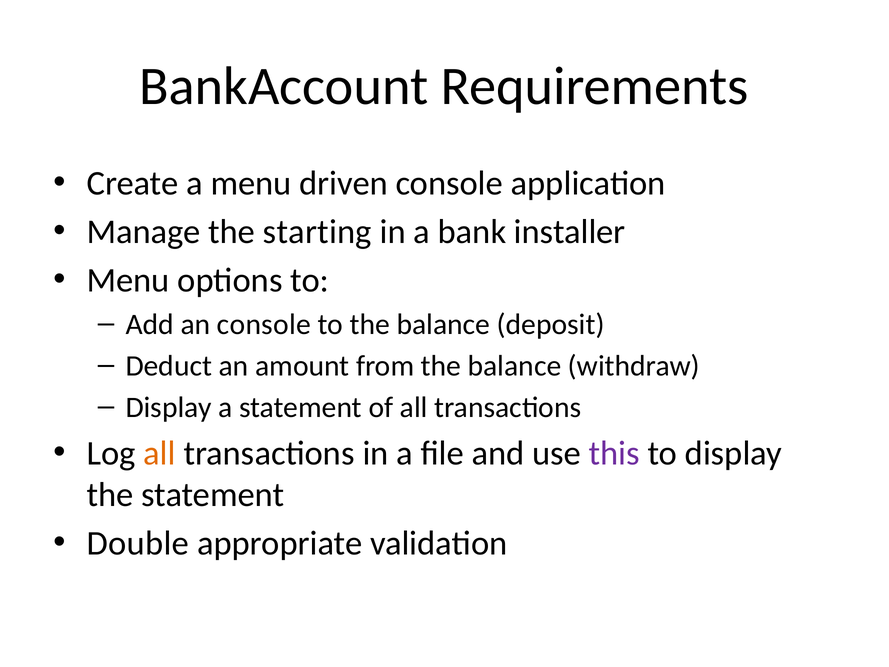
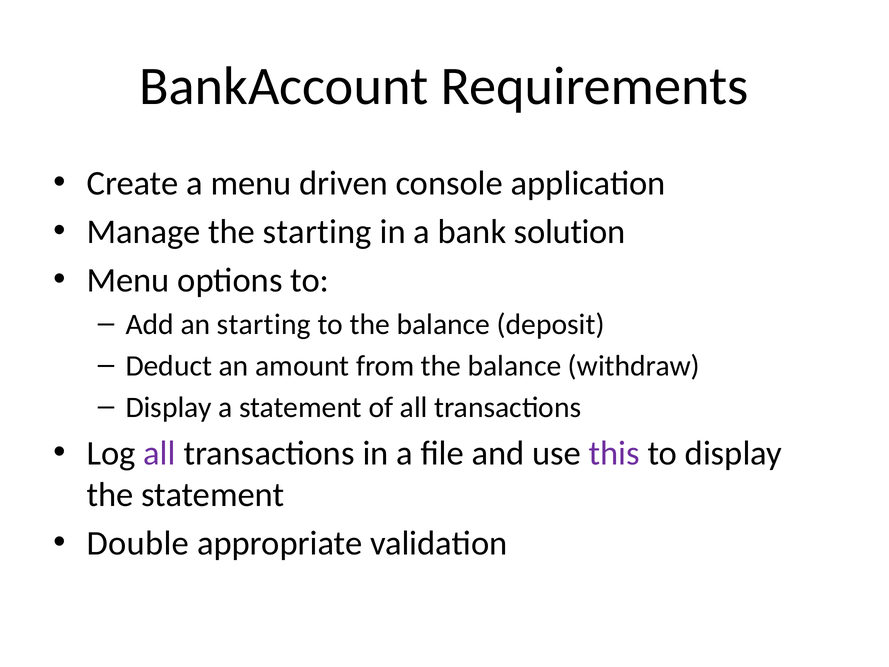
installer: installer -> solution
an console: console -> starting
all at (160, 453) colour: orange -> purple
